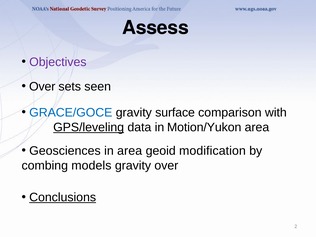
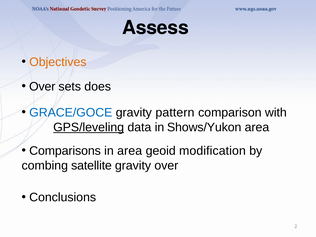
Objectives colour: purple -> orange
seen: seen -> does
surface: surface -> pattern
Motion/Yukon: Motion/Yukon -> Shows/Yukon
Geosciences: Geosciences -> Comparisons
models: models -> satellite
Conclusions underline: present -> none
